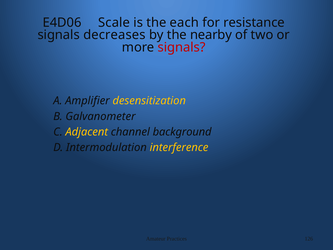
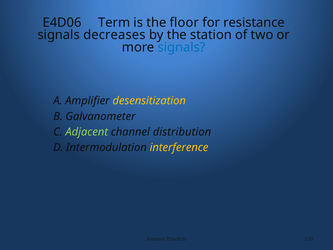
Scale: Scale -> Term
each: each -> floor
nearby: nearby -> station
signals at (182, 47) colour: red -> blue
Adjacent colour: yellow -> light green
background: background -> distribution
